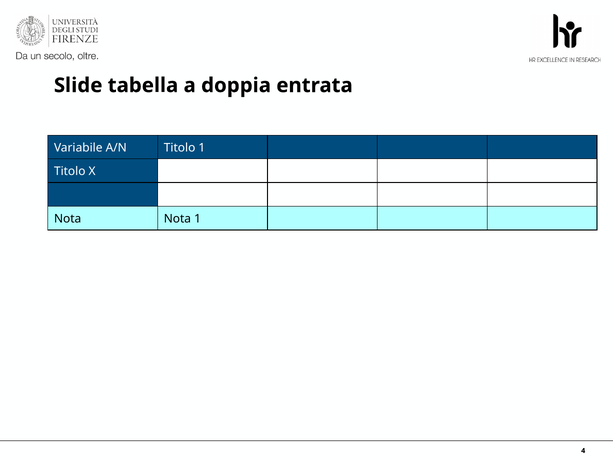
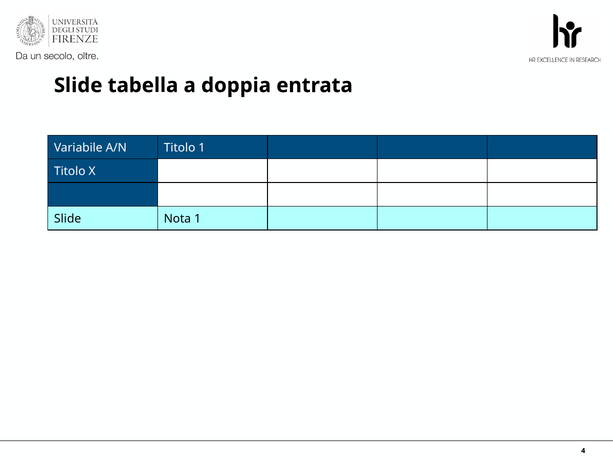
Nota at (68, 219): Nota -> Slide
